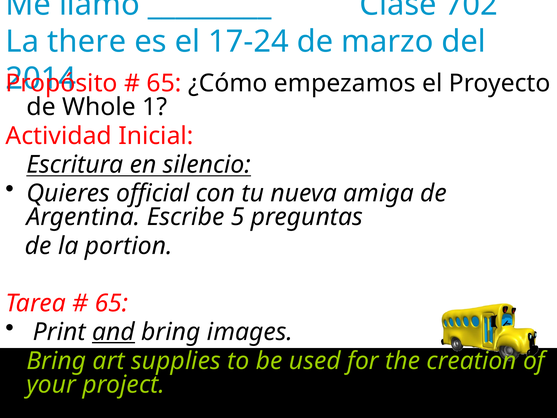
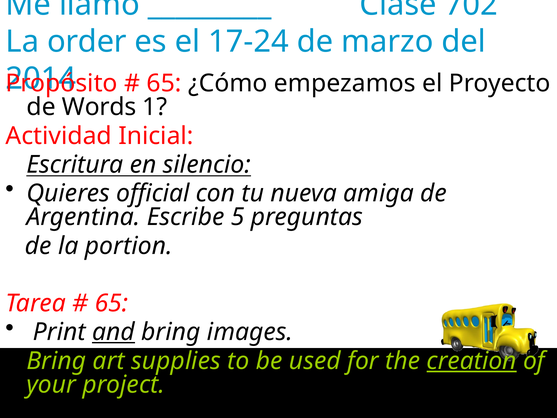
there: there -> order
Whole: Whole -> Words
creation underline: none -> present
